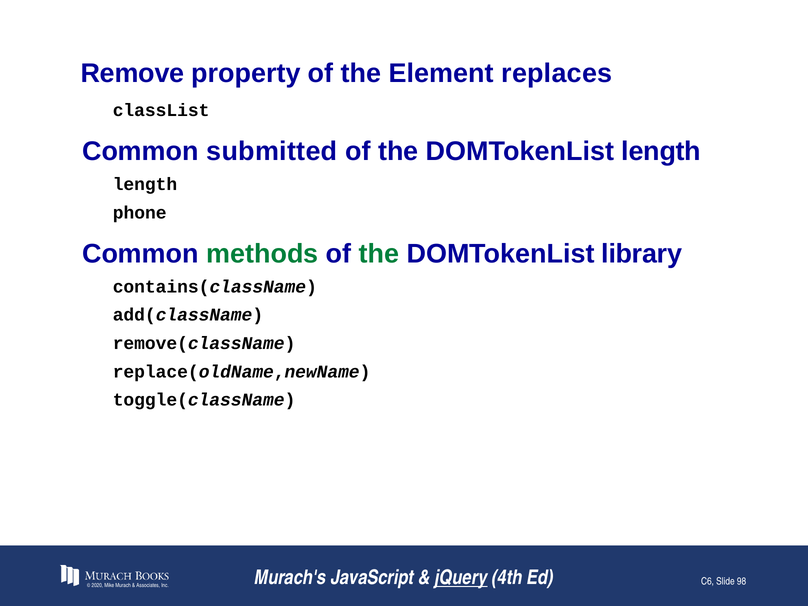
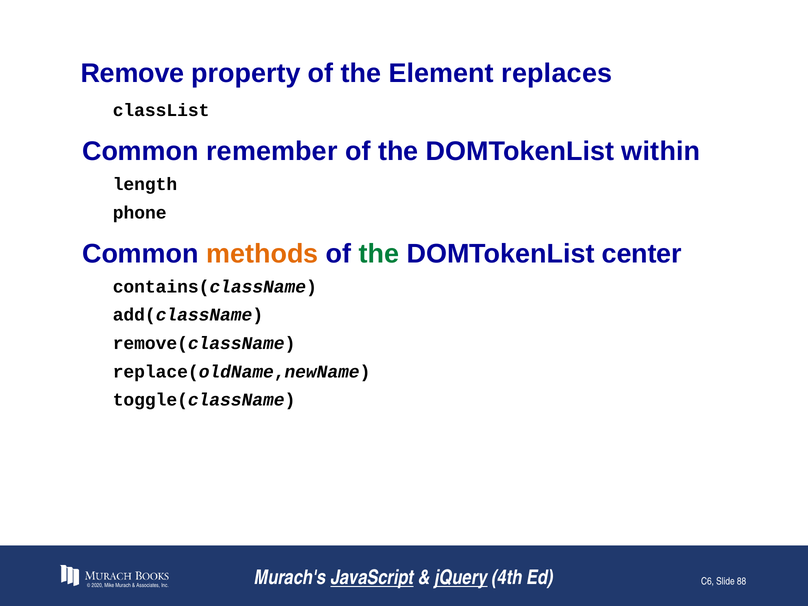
submitted: submitted -> remember
DOMTokenList length: length -> within
methods colour: green -> orange
library: library -> center
JavaScript underline: none -> present
98: 98 -> 88
